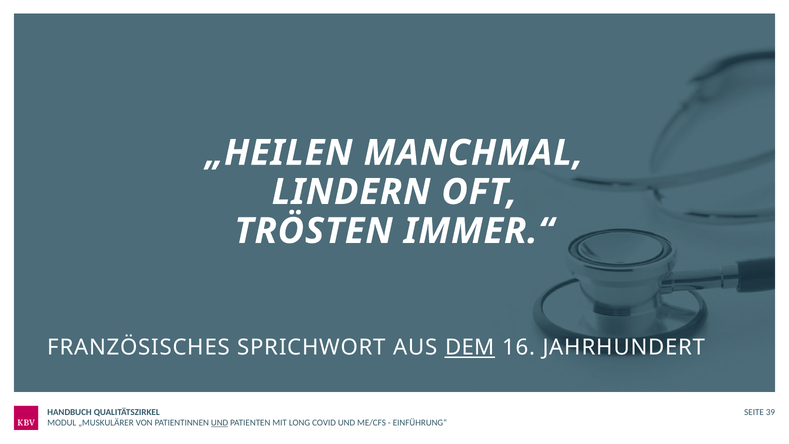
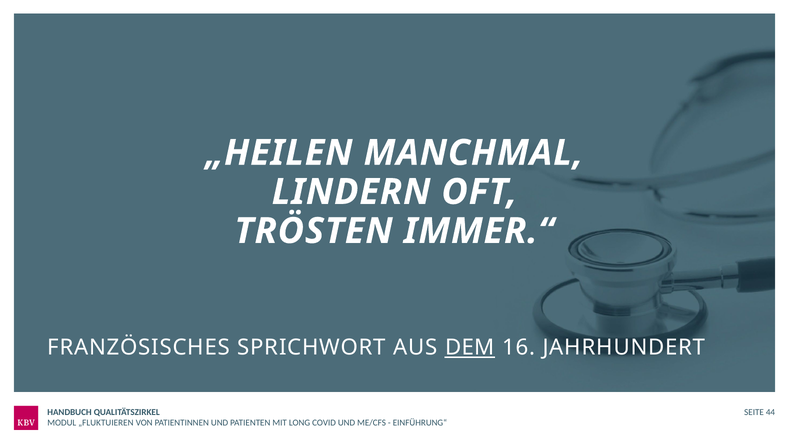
39: 39 -> 44
„MUSKULÄRER: „MUSKULÄRER -> „FLUKTUIEREN
UND at (220, 423) underline: present -> none
